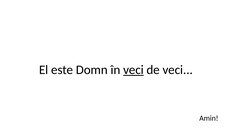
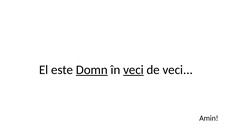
Domn underline: none -> present
